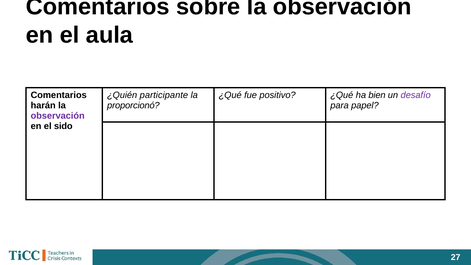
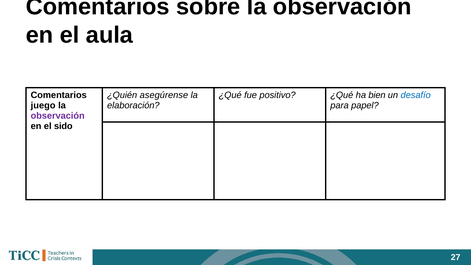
participante: participante -> asegúrense
desafío colour: purple -> blue
harán: harán -> juego
proporcionó: proporcionó -> elaboración
